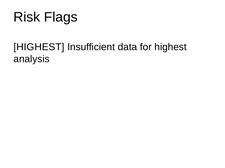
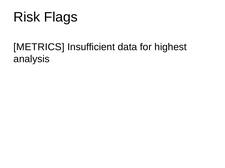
HIGHEST at (39, 47): HIGHEST -> METRICS
